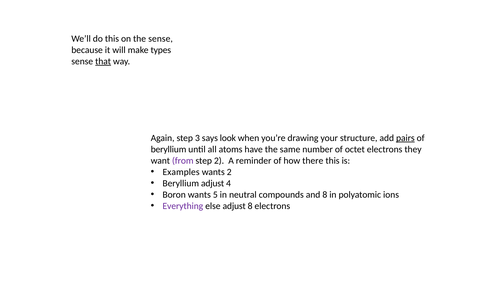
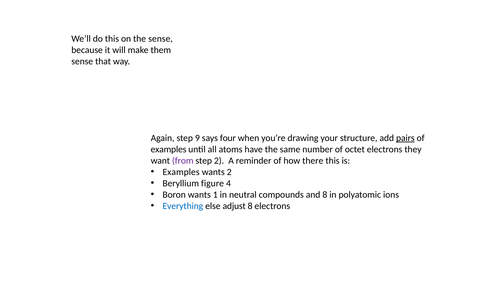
types: types -> them
that underline: present -> none
3: 3 -> 9
look: look -> four
beryllium at (169, 150): beryllium -> examples
Beryllium adjust: adjust -> figure
5: 5 -> 1
Everything colour: purple -> blue
